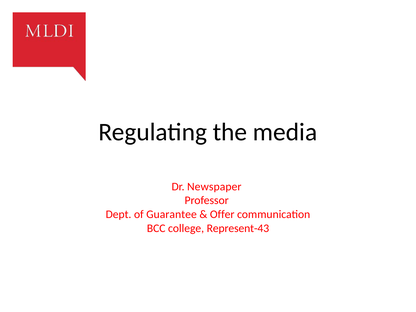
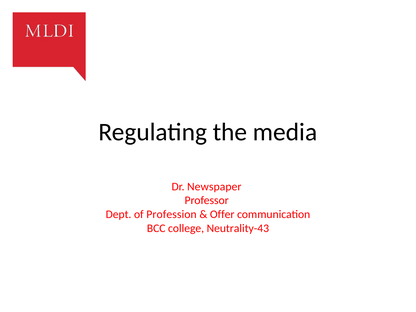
Guarantee: Guarantee -> Profession
Represent-43: Represent-43 -> Neutrality-43
